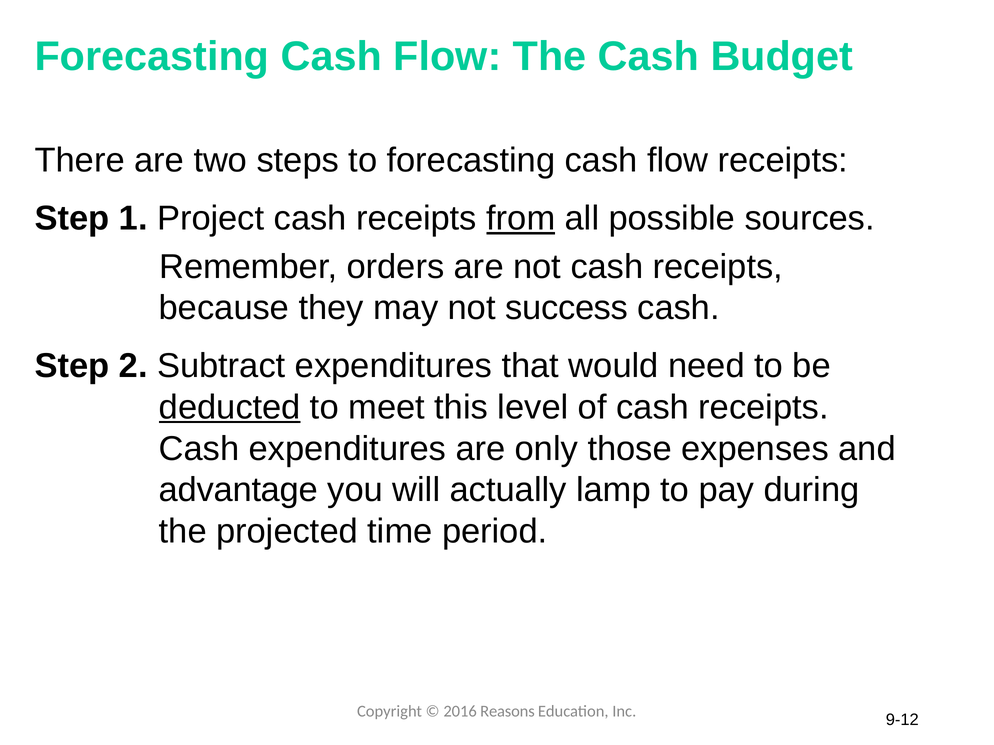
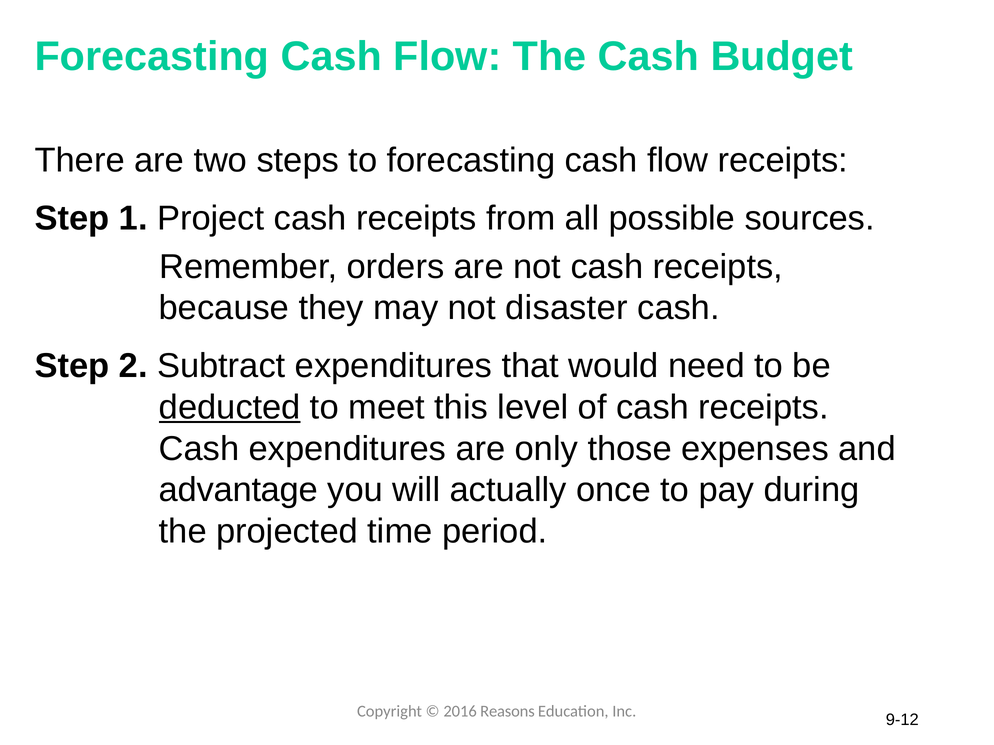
from underline: present -> none
success: success -> disaster
lamp: lamp -> once
